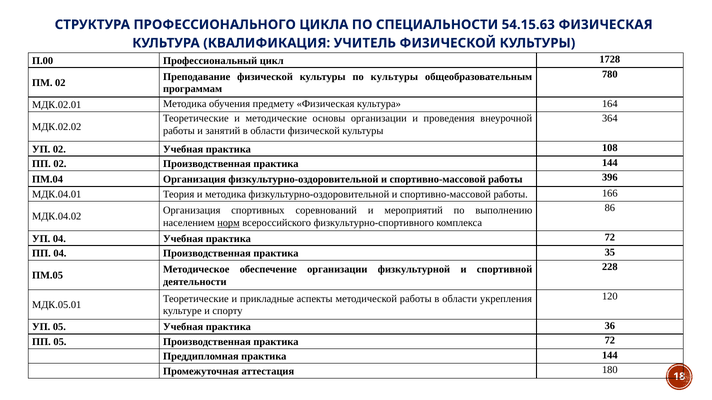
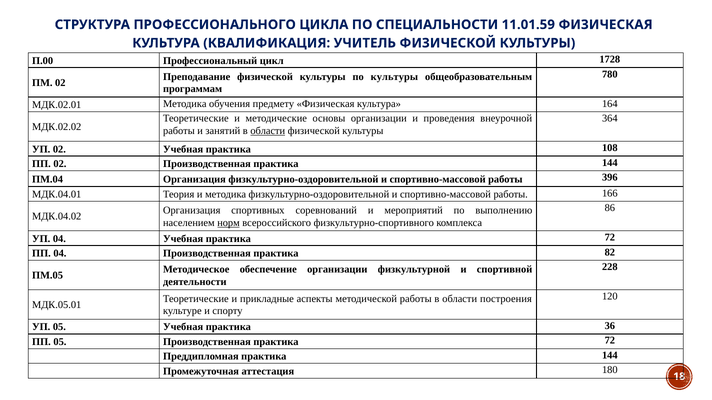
54.15.63: 54.15.63 -> 11.01.59
области at (268, 131) underline: none -> present
35: 35 -> 82
укрепления: укрепления -> построения
